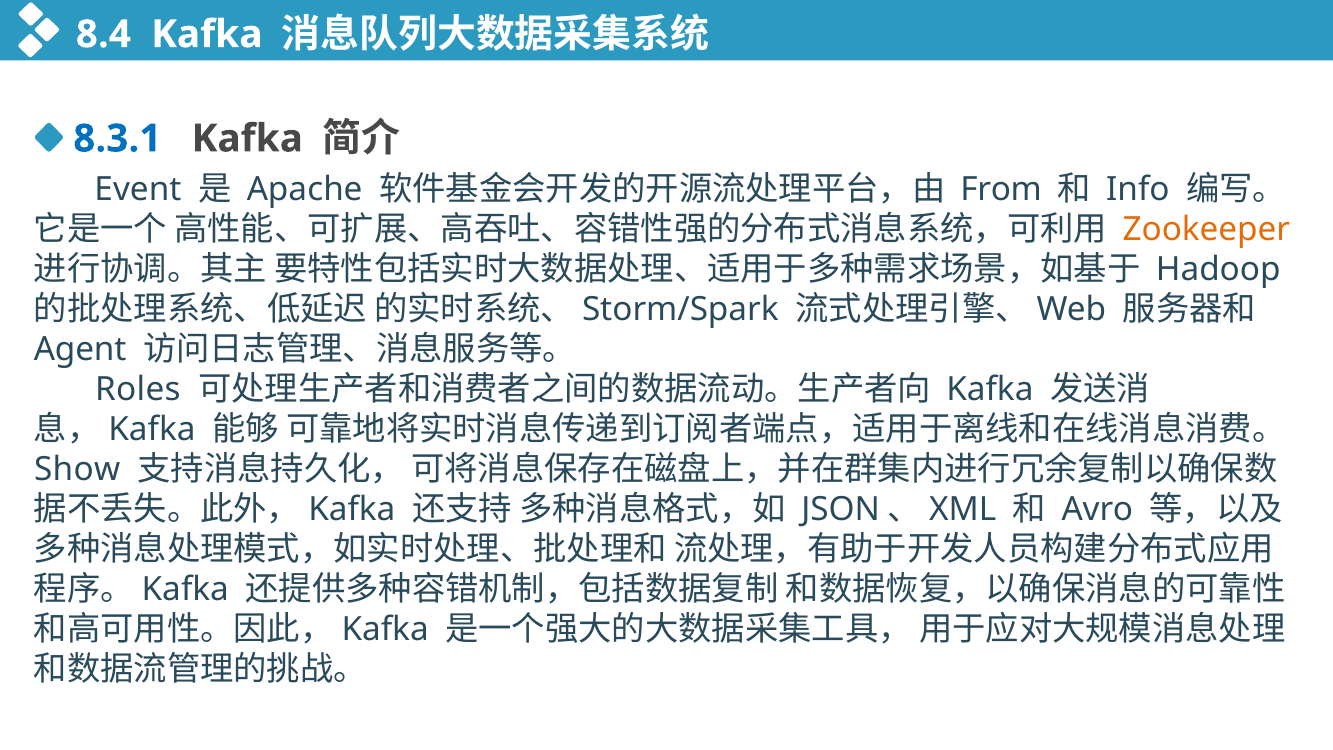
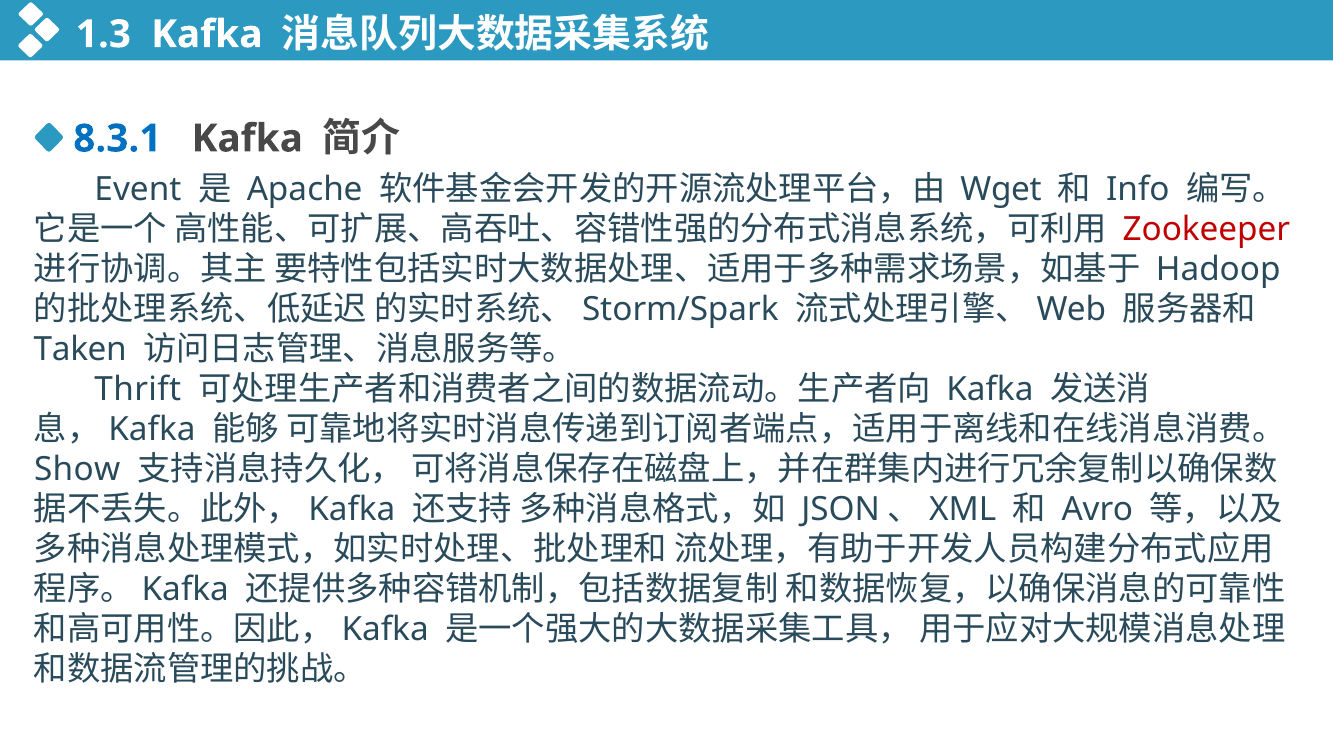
8.4: 8.4 -> 1.3
From: From -> Wget
Zookeeper colour: orange -> red
Agent: Agent -> Taken
Roles: Roles -> Thrift
